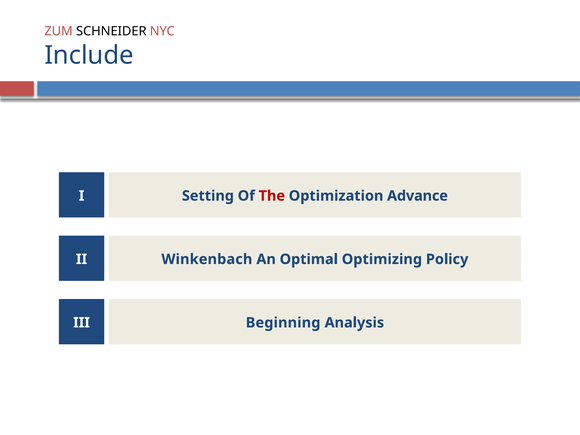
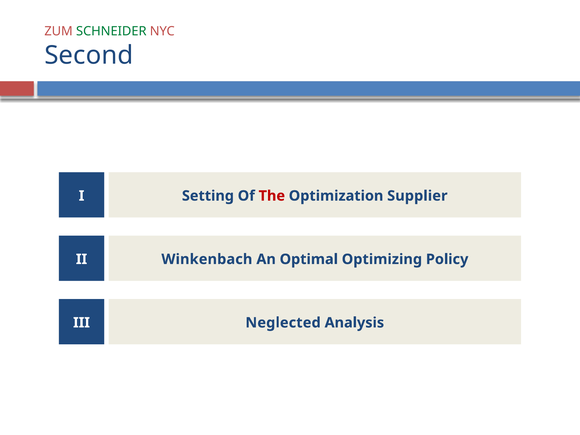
SCHNEIDER colour: black -> green
Include: Include -> Second
Advance: Advance -> Supplier
Beginning: Beginning -> Neglected
